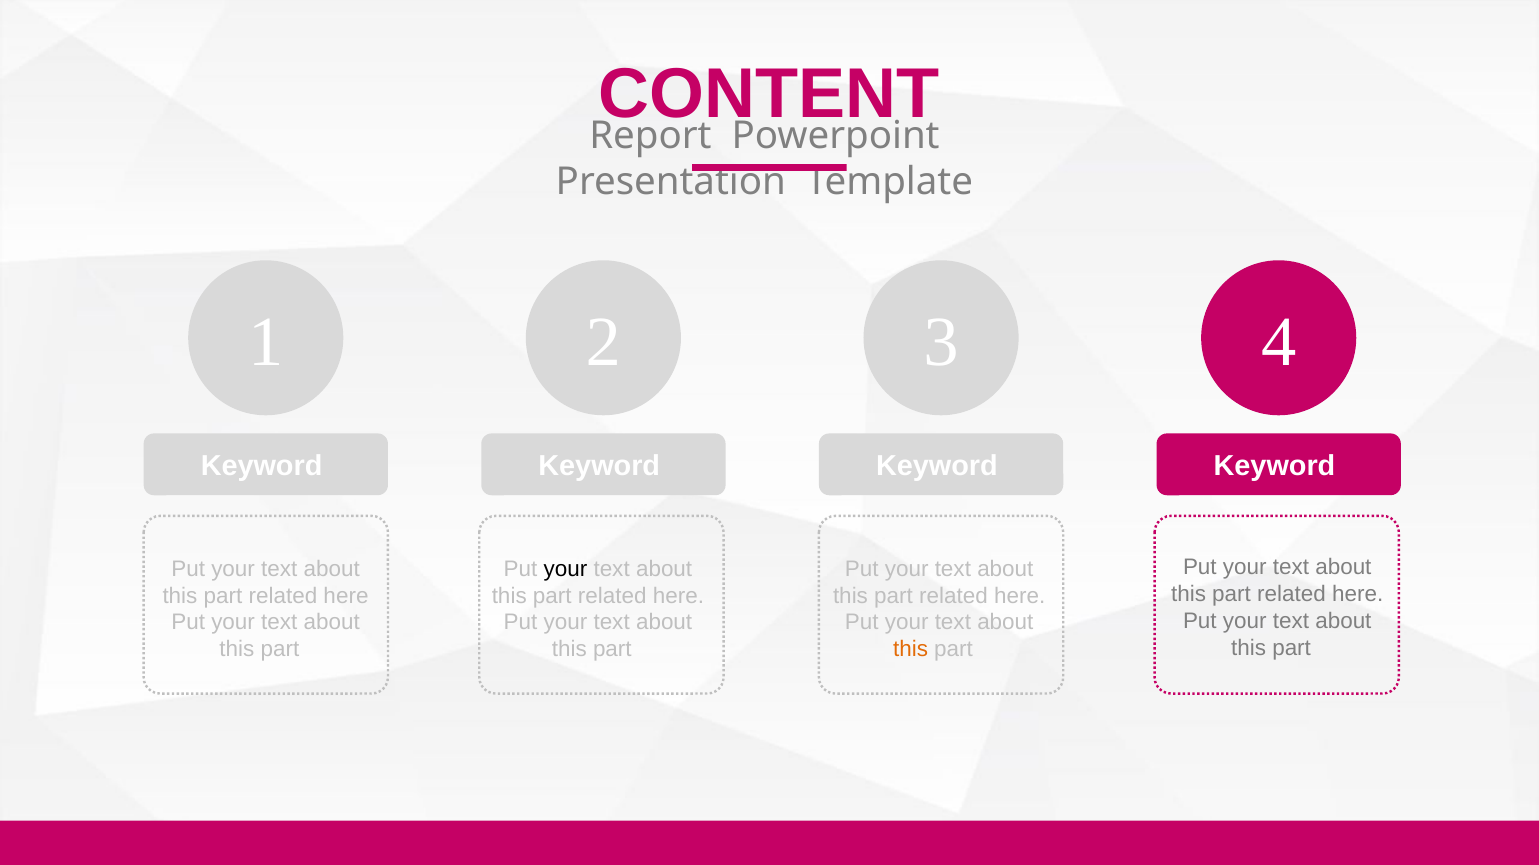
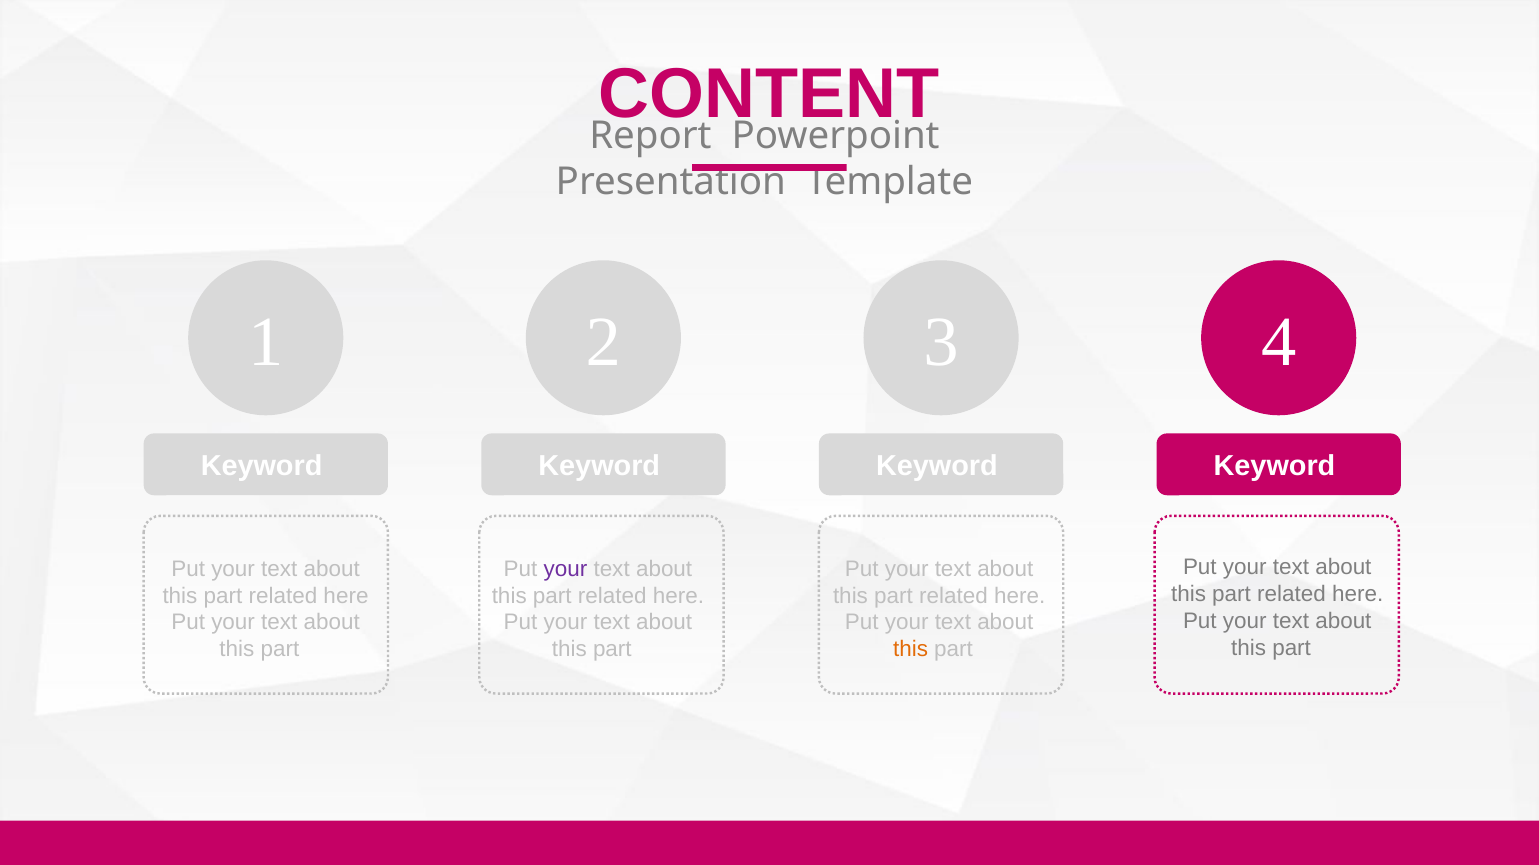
your at (565, 569) colour: black -> purple
